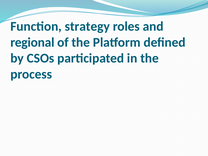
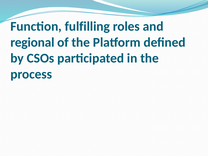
strategy: strategy -> fulfilling
